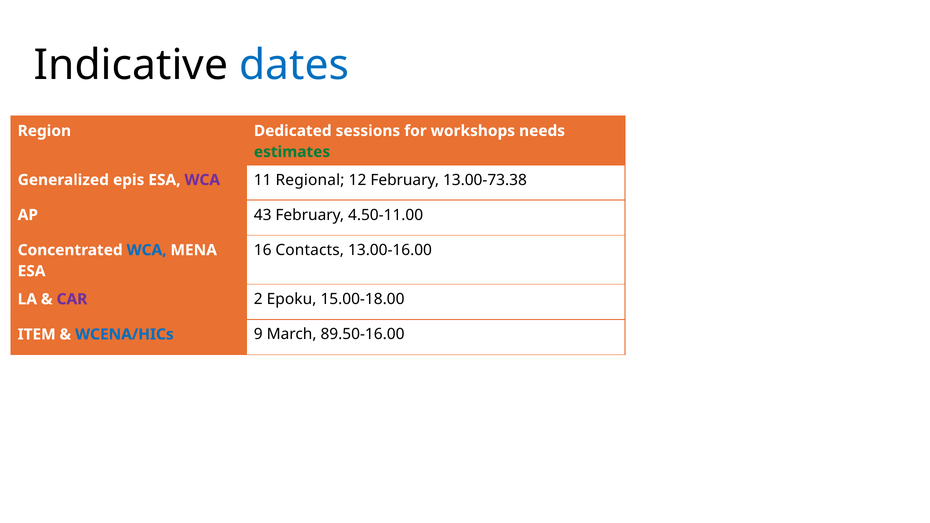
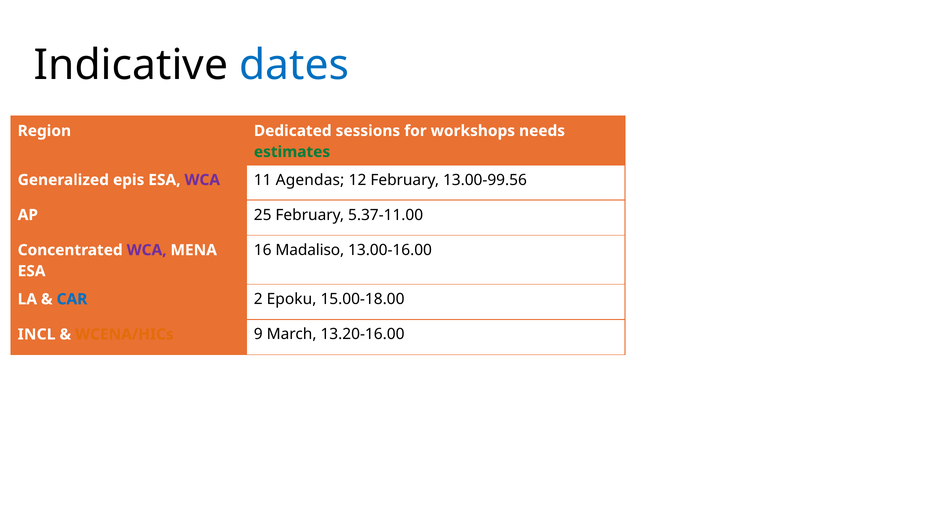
Regional: Regional -> Agendas
13.00-73.38: 13.00-73.38 -> 13.00-99.56
43: 43 -> 25
4.50-11.00: 4.50-11.00 -> 5.37-11.00
Contacts: Contacts -> Madaliso
WCA at (147, 250) colour: blue -> purple
CAR colour: purple -> blue
ITEM: ITEM -> INCL
WCENA/HICs colour: blue -> orange
89.50-16.00: 89.50-16.00 -> 13.20-16.00
